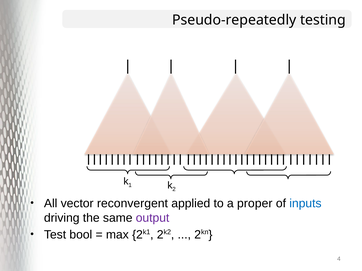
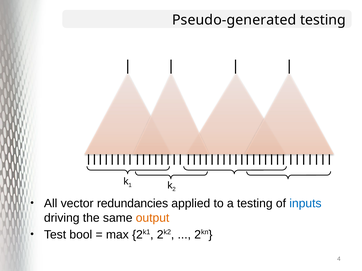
Pseudo-repeatedly: Pseudo-repeatedly -> Pseudo-generated
reconvergent: reconvergent -> redundancies
a proper: proper -> testing
output colour: purple -> orange
